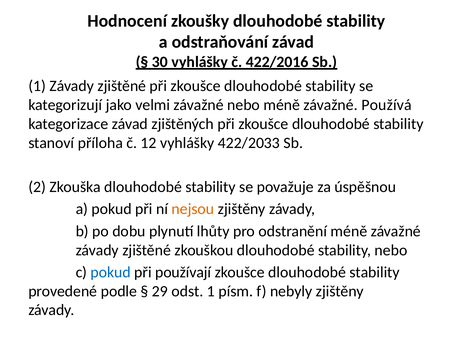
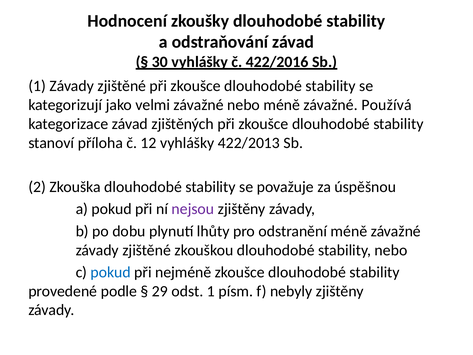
422/2033: 422/2033 -> 422/2013
nejsou colour: orange -> purple
používají: používají -> nejméně
